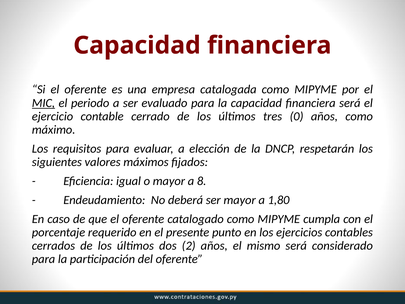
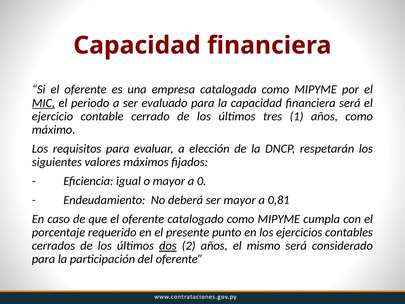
0: 0 -> 1
8: 8 -> 0
1,80: 1,80 -> 0,81
dos underline: none -> present
